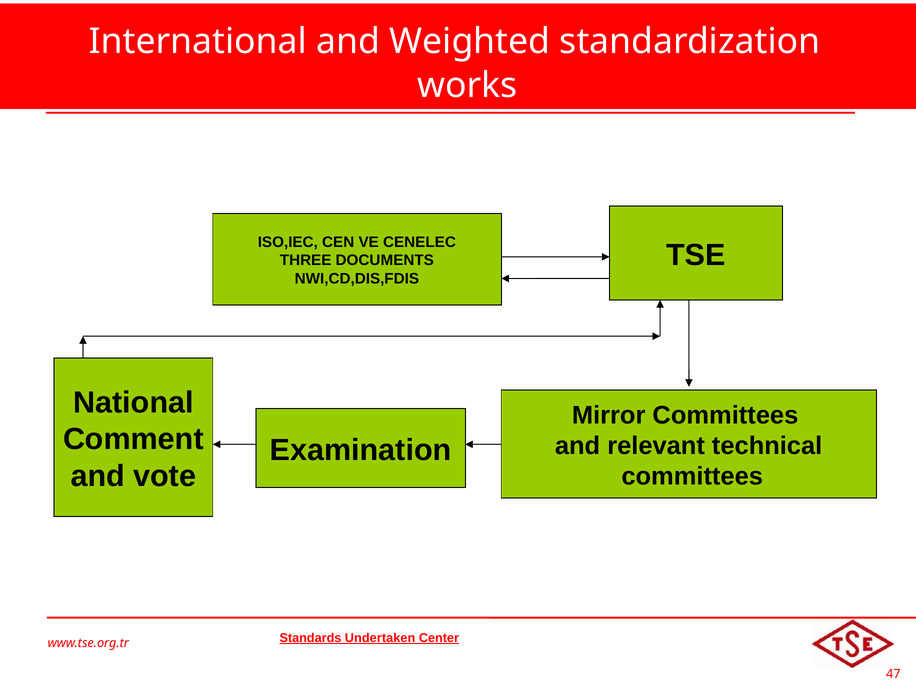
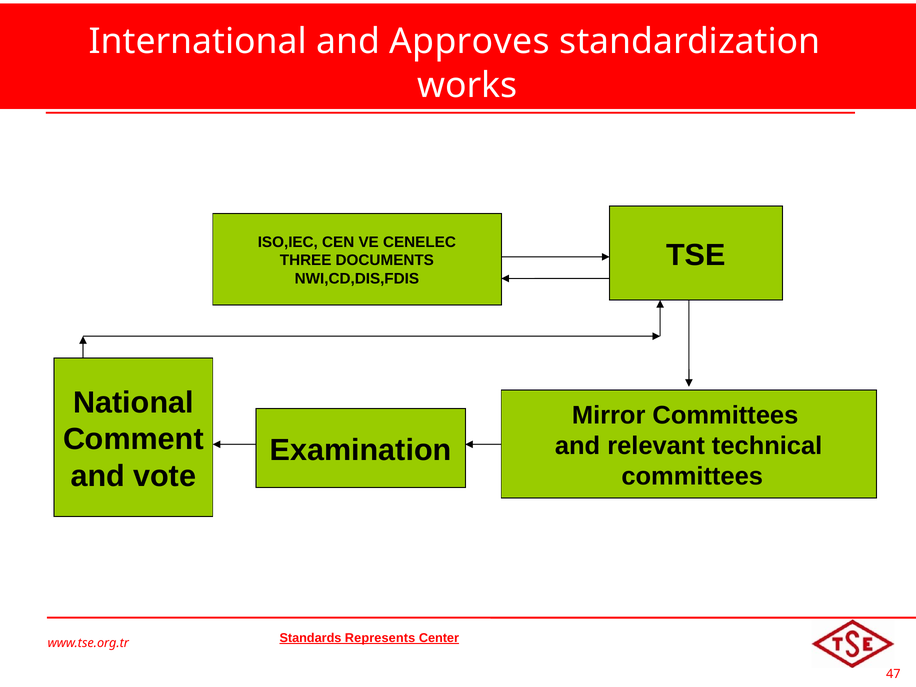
Weighted: Weighted -> Approves
Undertaken: Undertaken -> Represents
